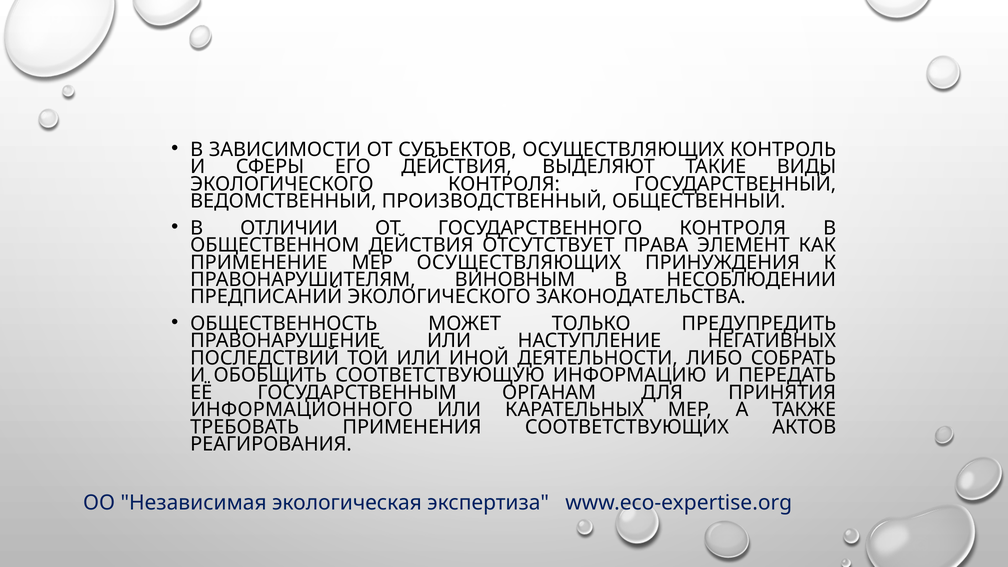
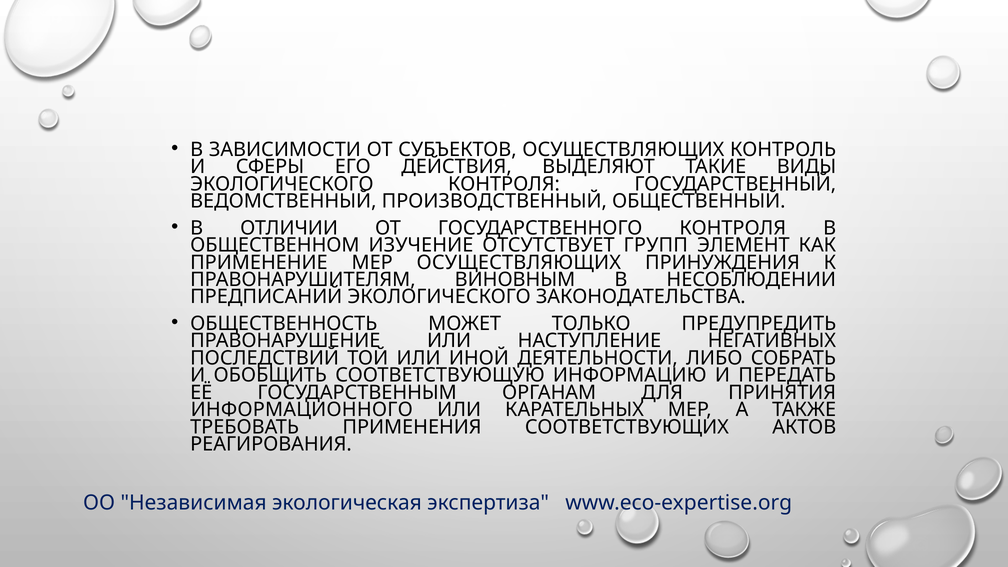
ОБЩЕСТВЕННОМ ДЕЙСТВИЯ: ДЕЙСТВИЯ -> ИЗУЧЕНИЕ
ПРАВА: ПРАВА -> ГРУПП
